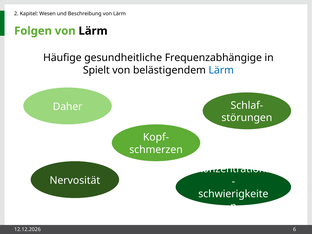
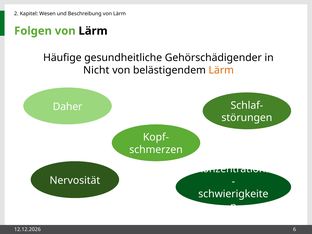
Frequenzabhängige: Frequenzabhängige -> Gehörschädigender
Spielt: Spielt -> Nicht
Lärm at (221, 70) colour: blue -> orange
